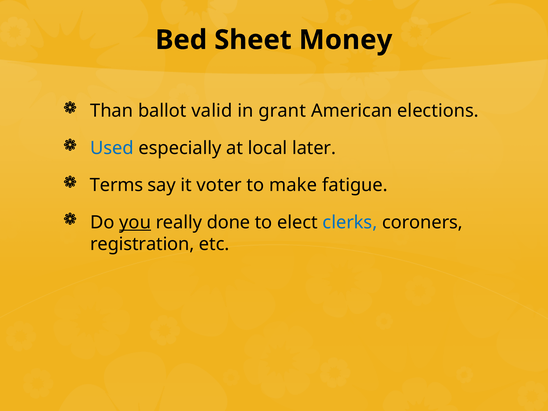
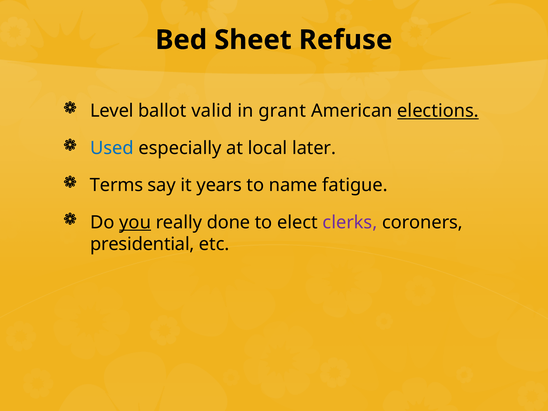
Money: Money -> Refuse
Than: Than -> Level
elections underline: none -> present
voter: voter -> years
make: make -> name
clerks colour: blue -> purple
registration: registration -> presidential
